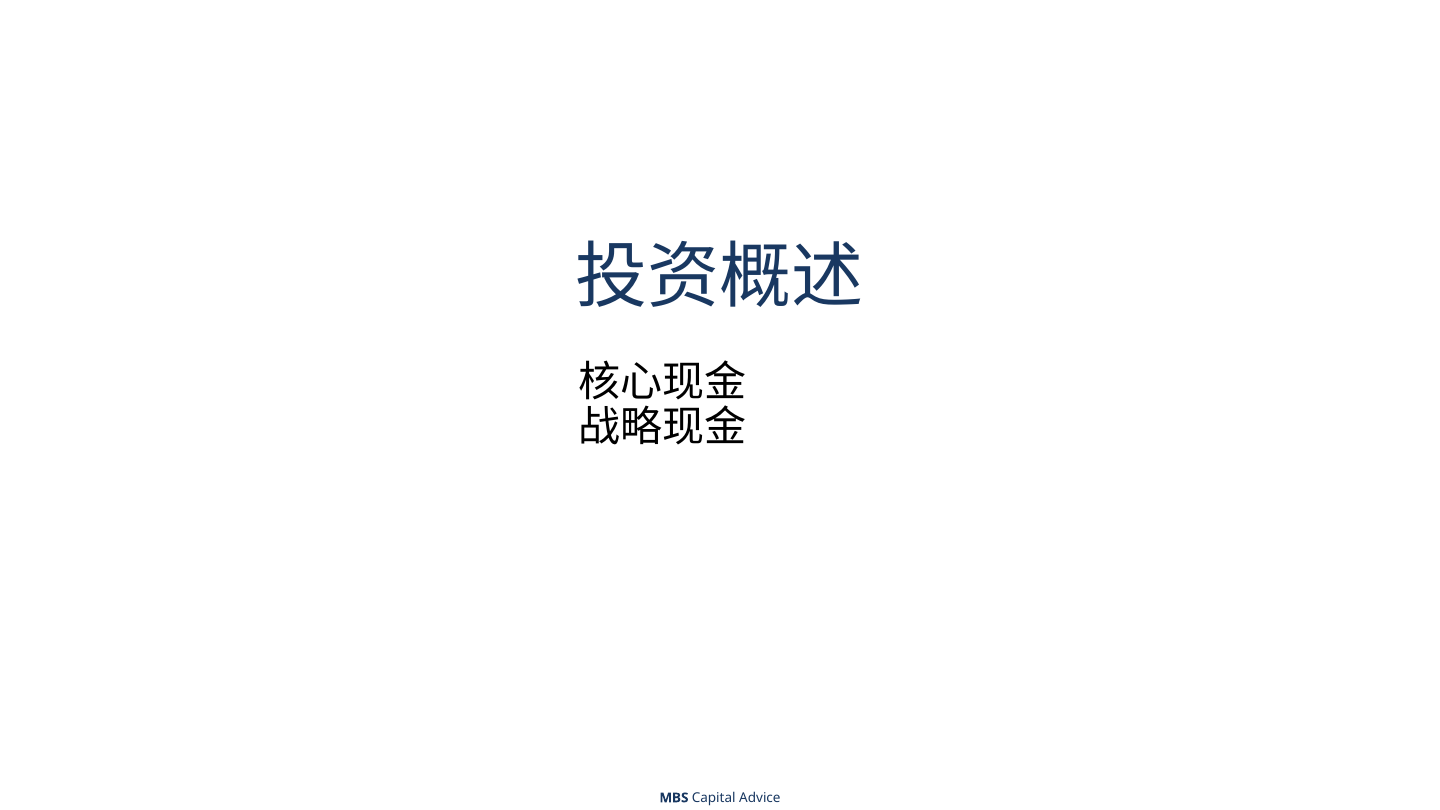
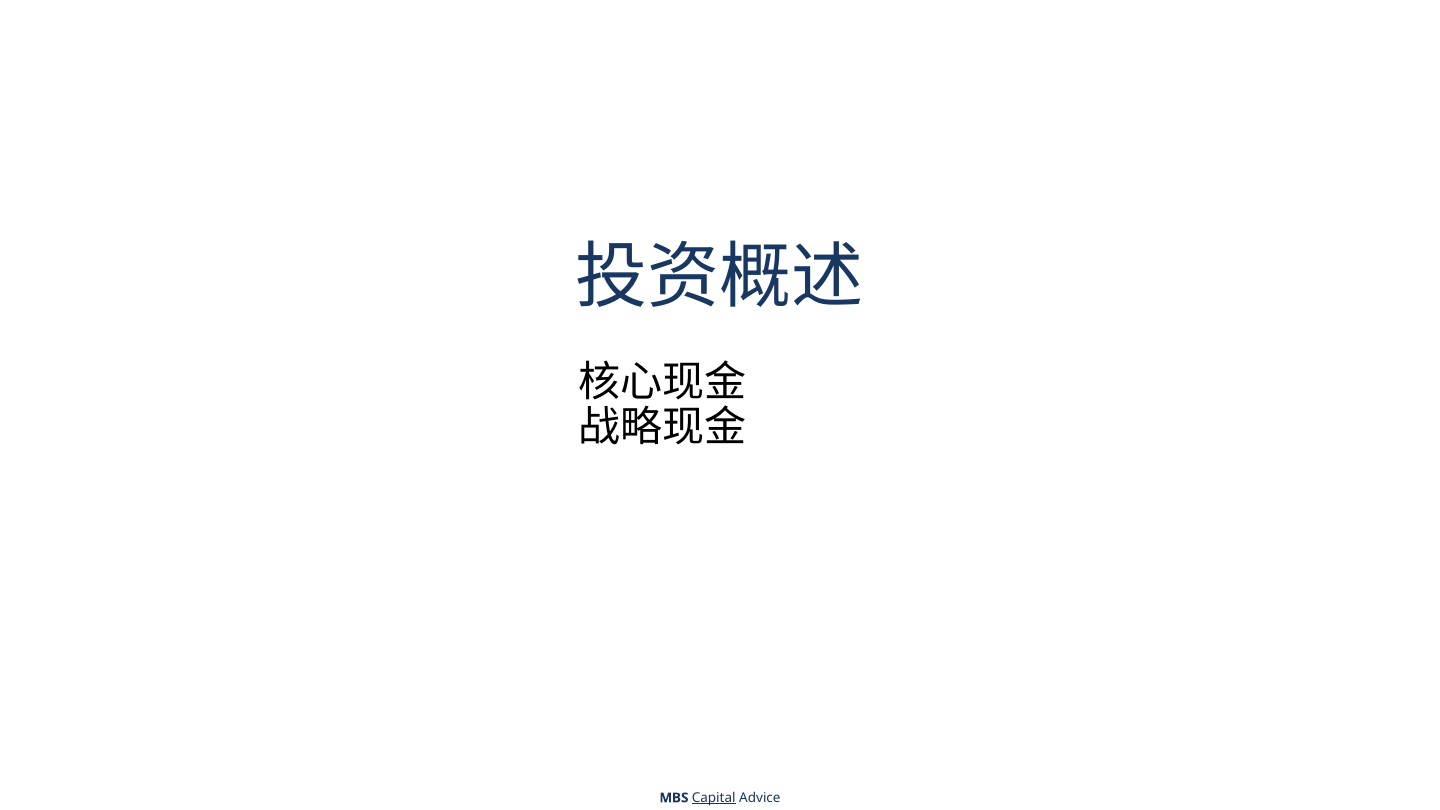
Capital underline: none -> present
